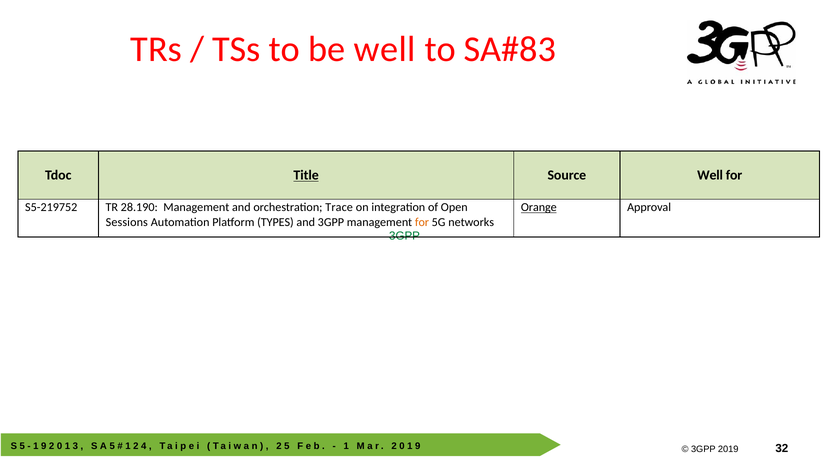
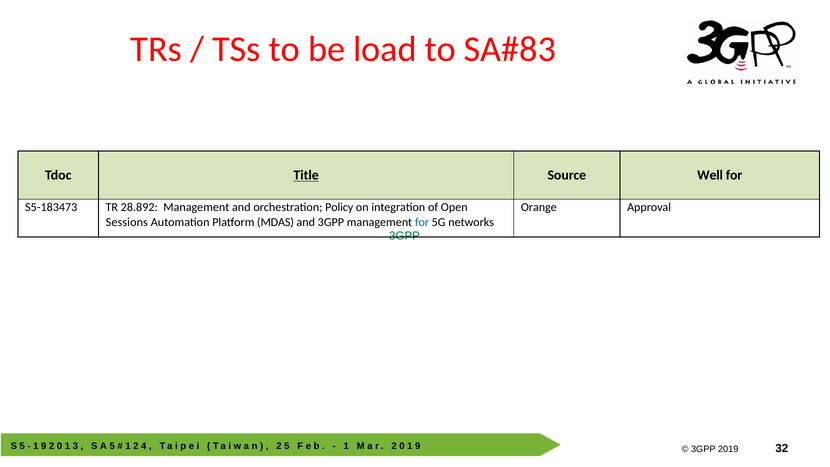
be well: well -> load
S5-219752: S5-219752 -> S5-183473
28.190: 28.190 -> 28.892
Trace: Trace -> Policy
Orange underline: present -> none
TYPES: TYPES -> MDAS
for at (422, 222) colour: orange -> blue
